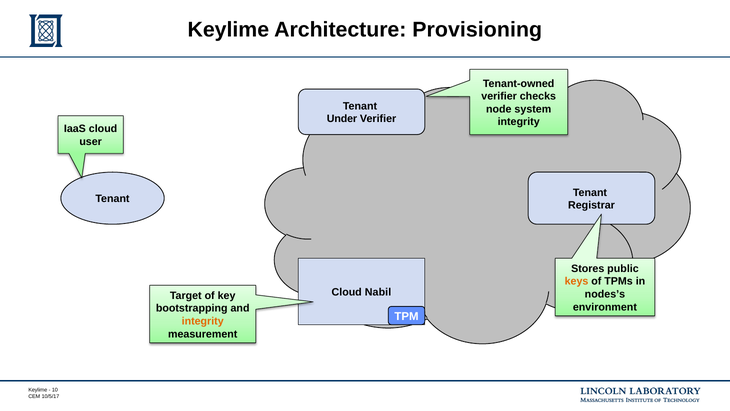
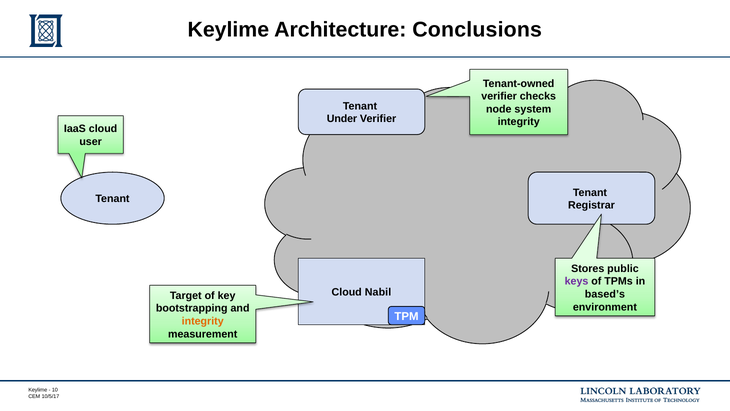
Provisioning: Provisioning -> Conclusions
keys colour: orange -> purple
nodes’s: nodes’s -> based’s
